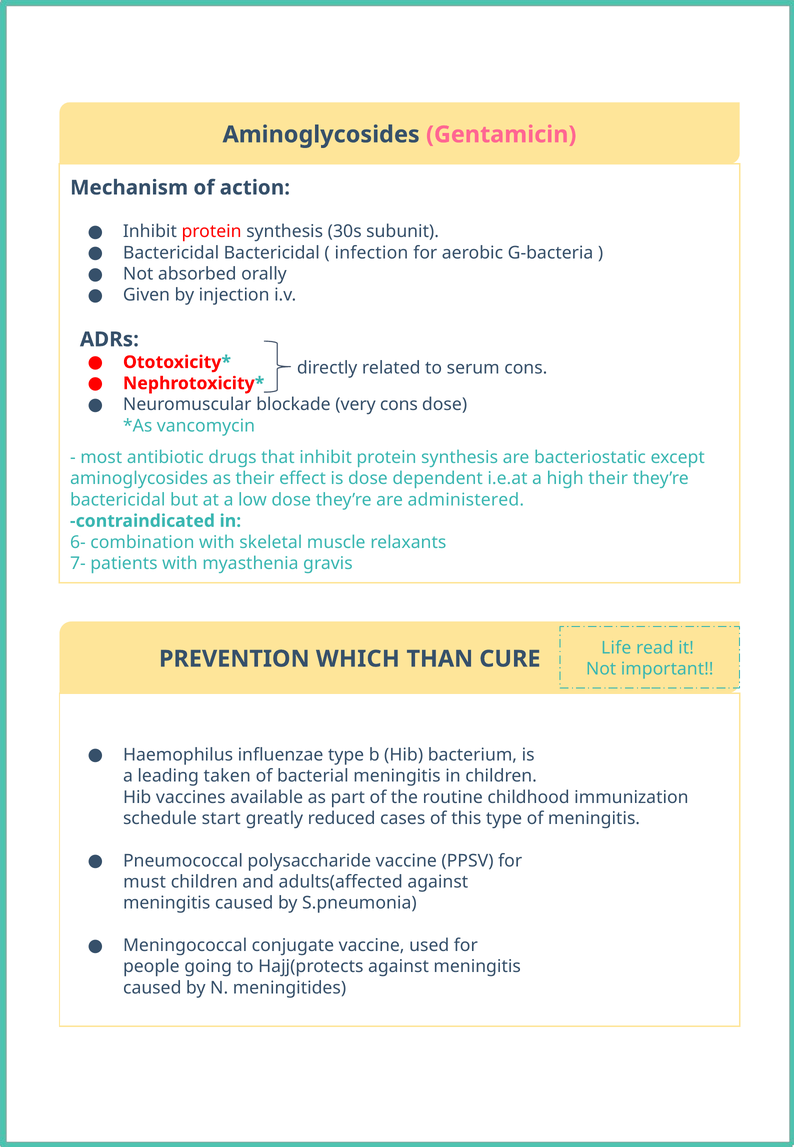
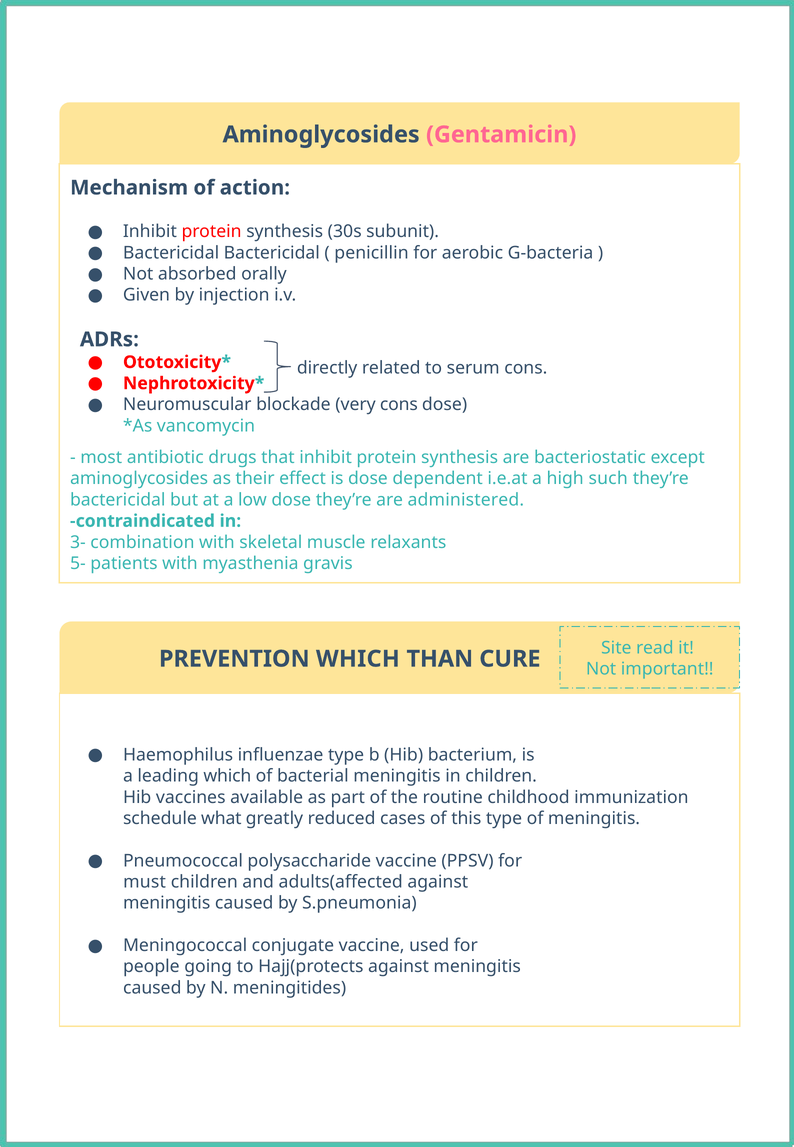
infection: infection -> penicillin
high their: their -> such
6-: 6- -> 3-
7-: 7- -> 5-
Life: Life -> Site
leading taken: taken -> which
start: start -> what
